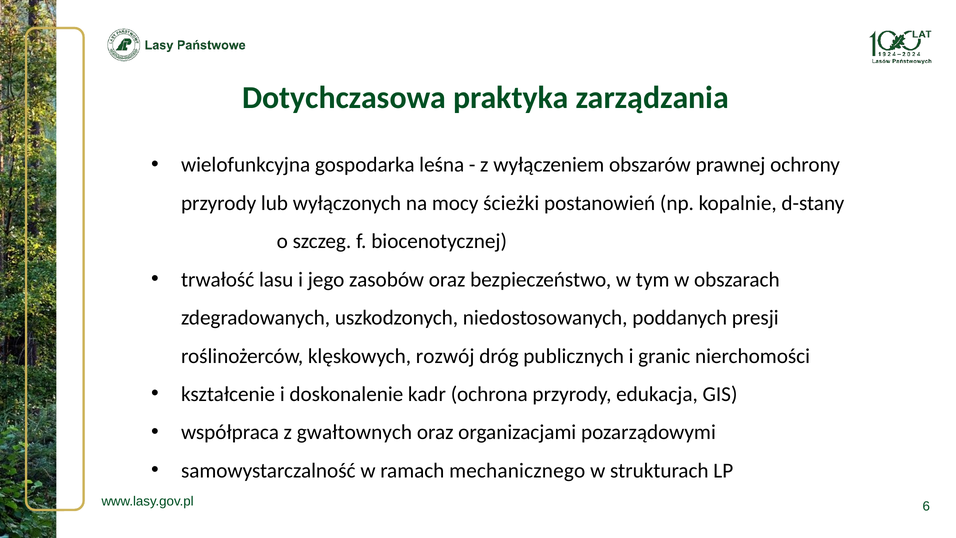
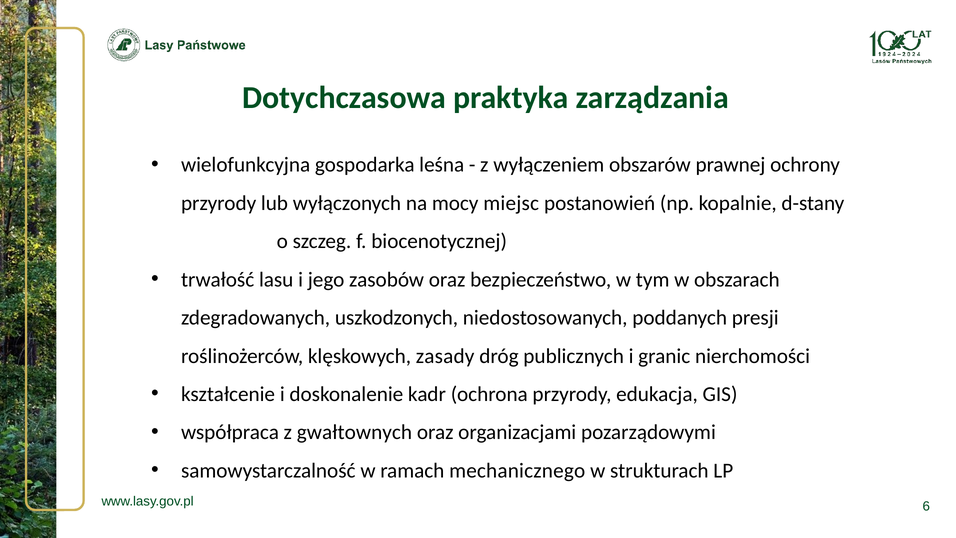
ścieżki: ścieżki -> miejsc
rozwój: rozwój -> zasady
